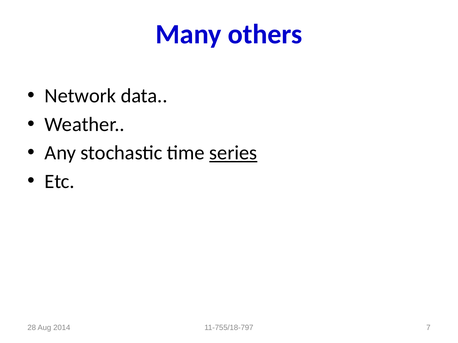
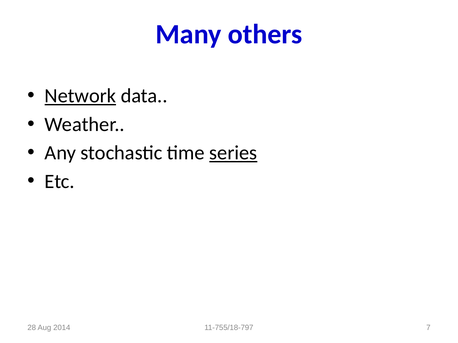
Network underline: none -> present
